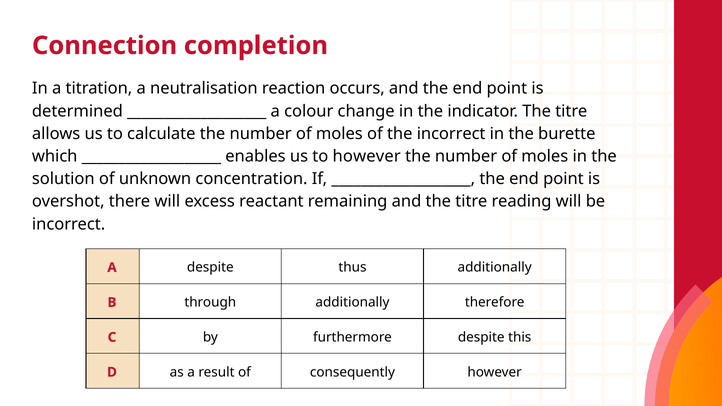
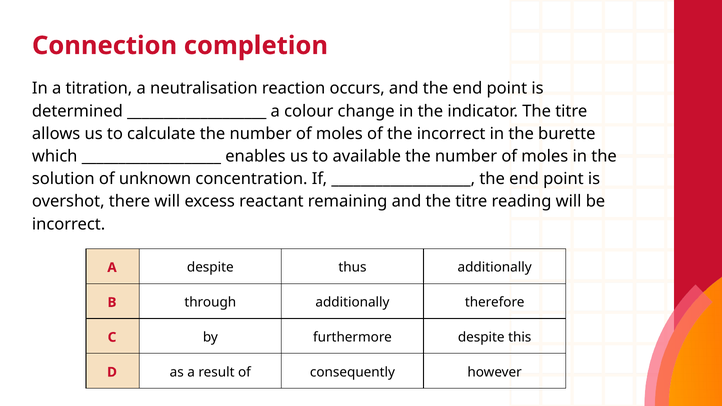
to however: however -> available
